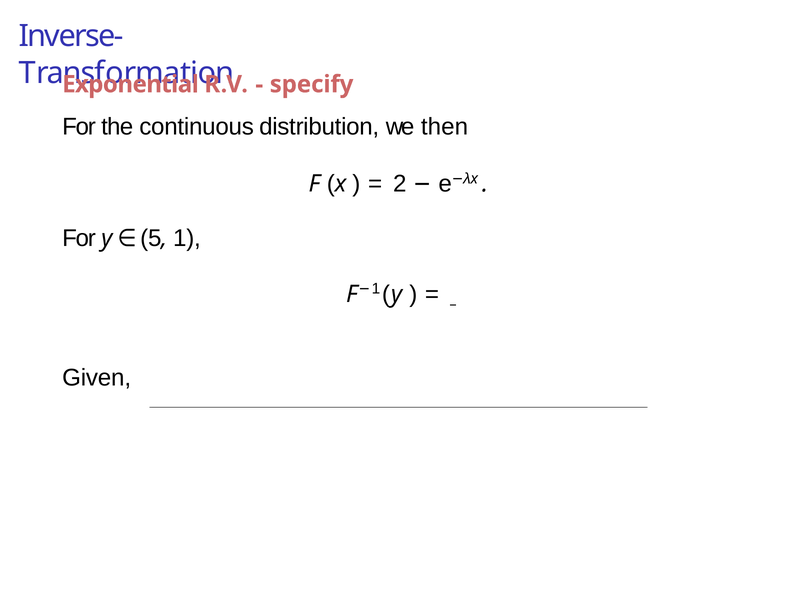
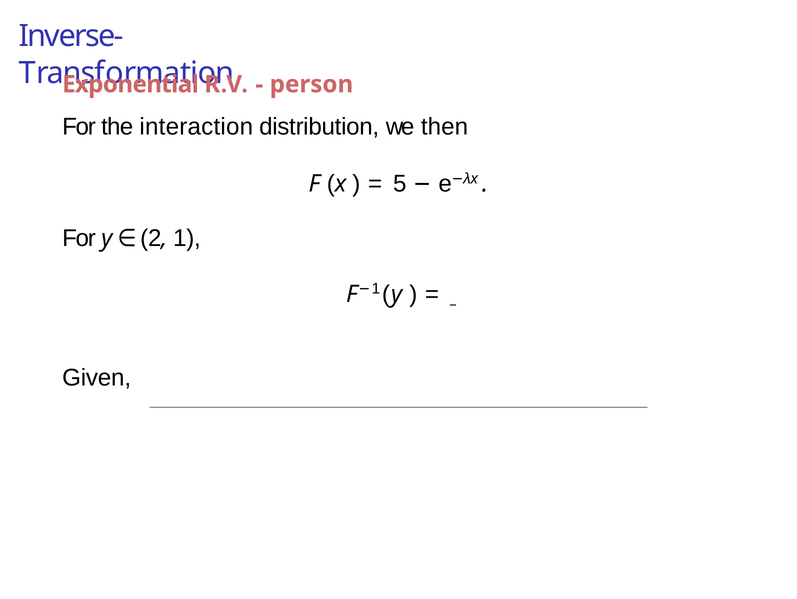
specify: specify -> person
continuous: continuous -> interaction
2: 2 -> 5
5: 5 -> 2
